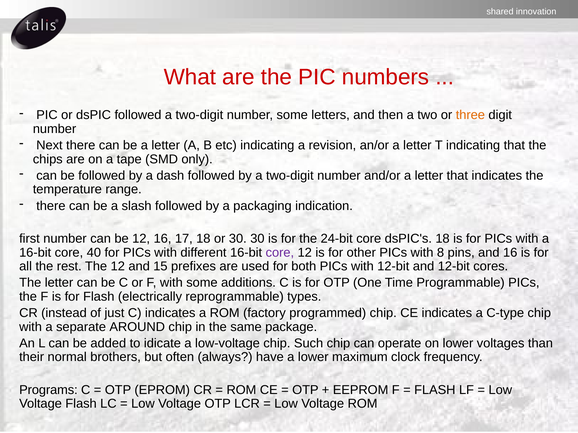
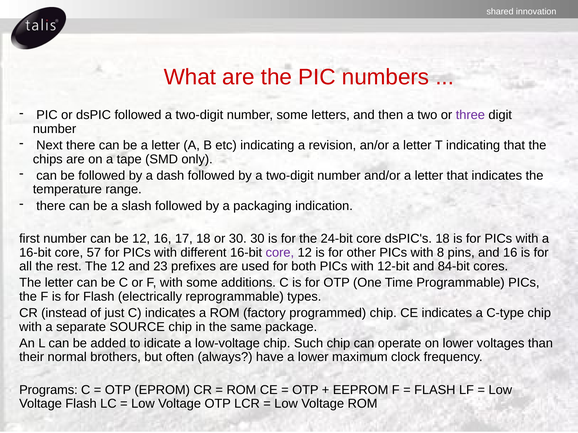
three colour: orange -> purple
40: 40 -> 57
15: 15 -> 23
and 12-bit: 12-bit -> 84-bit
AROUND: AROUND -> SOURCE
